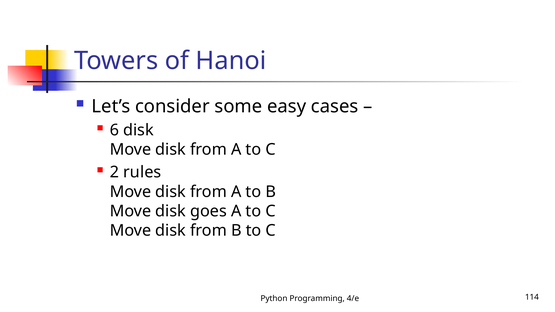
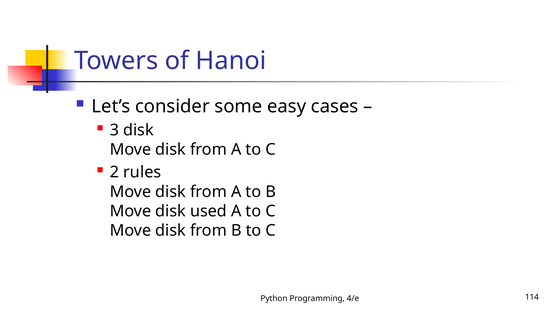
6: 6 -> 3
goes: goes -> used
